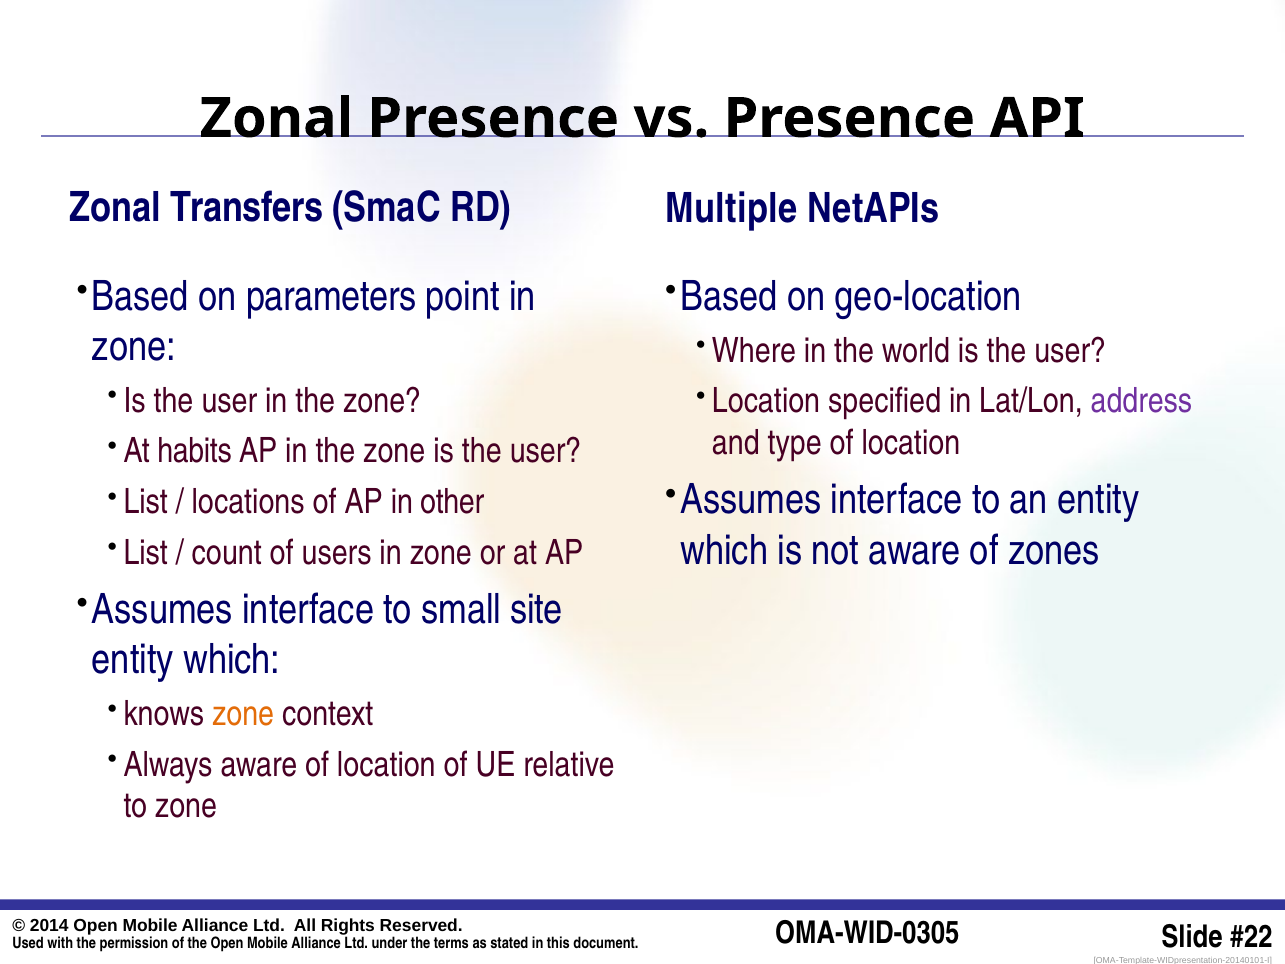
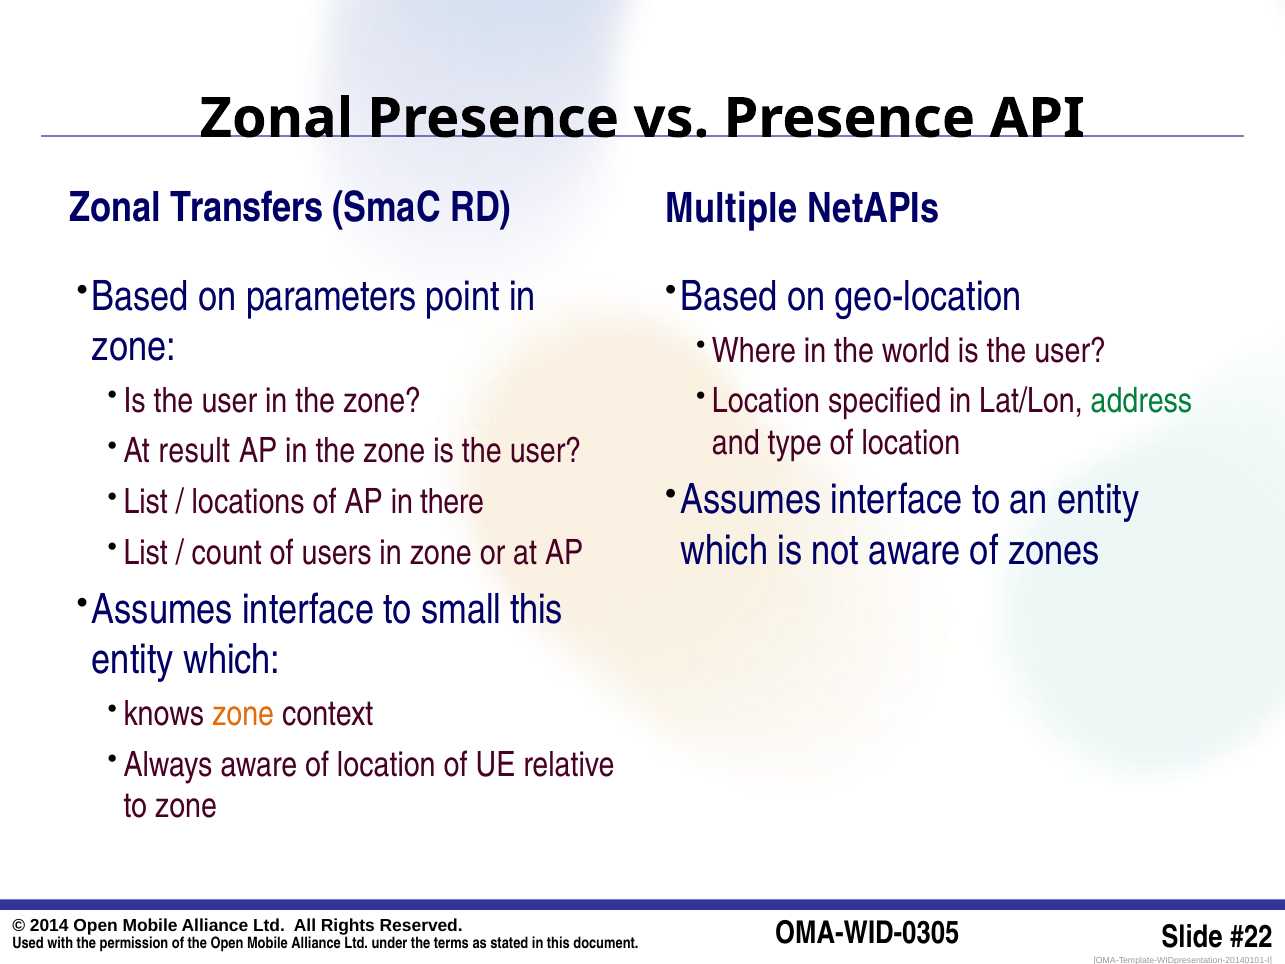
address colour: purple -> green
habits: habits -> result
other: other -> there
small site: site -> this
